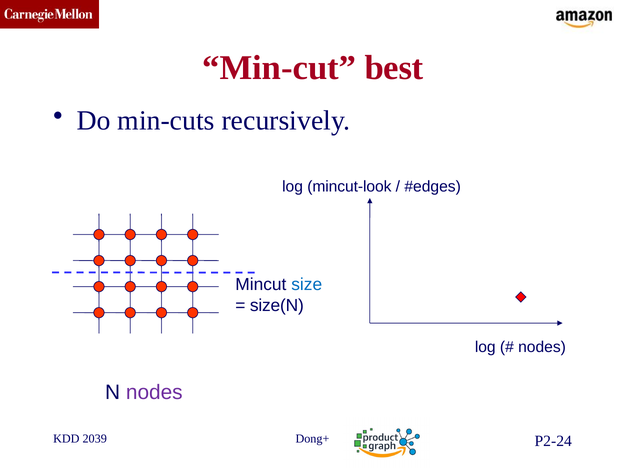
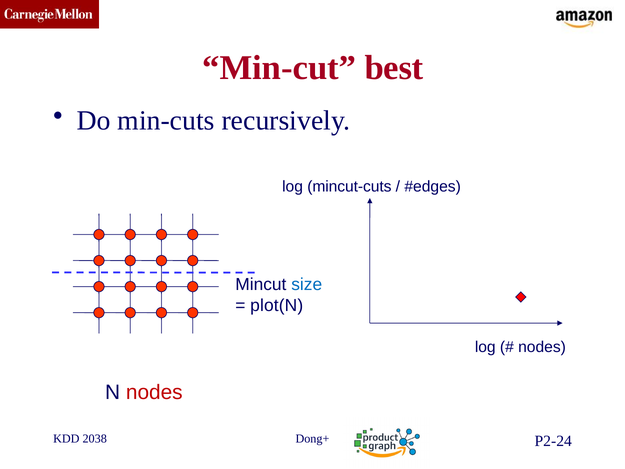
mincut-look: mincut-look -> mincut-cuts
size(N: size(N -> plot(N
nodes at (154, 392) colour: purple -> red
2039: 2039 -> 2038
